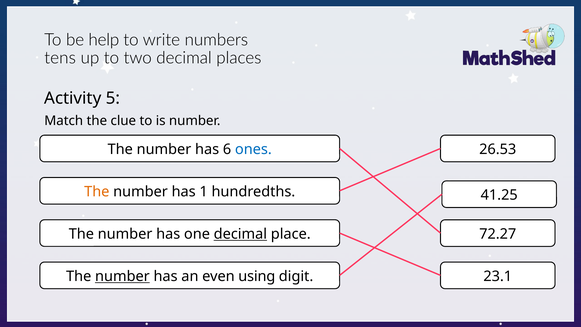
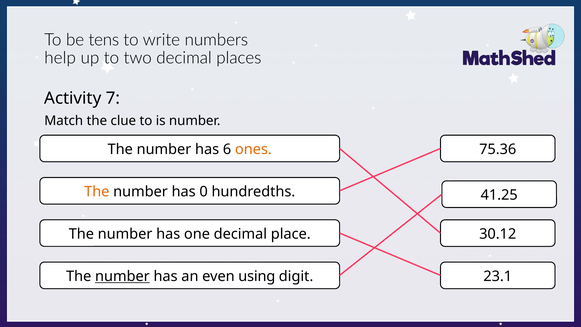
help: help -> tens
tens: tens -> help
5: 5 -> 7
ones colour: blue -> orange
26.53: 26.53 -> 75.36
1: 1 -> 0
decimal at (240, 234) underline: present -> none
72.27: 72.27 -> 30.12
